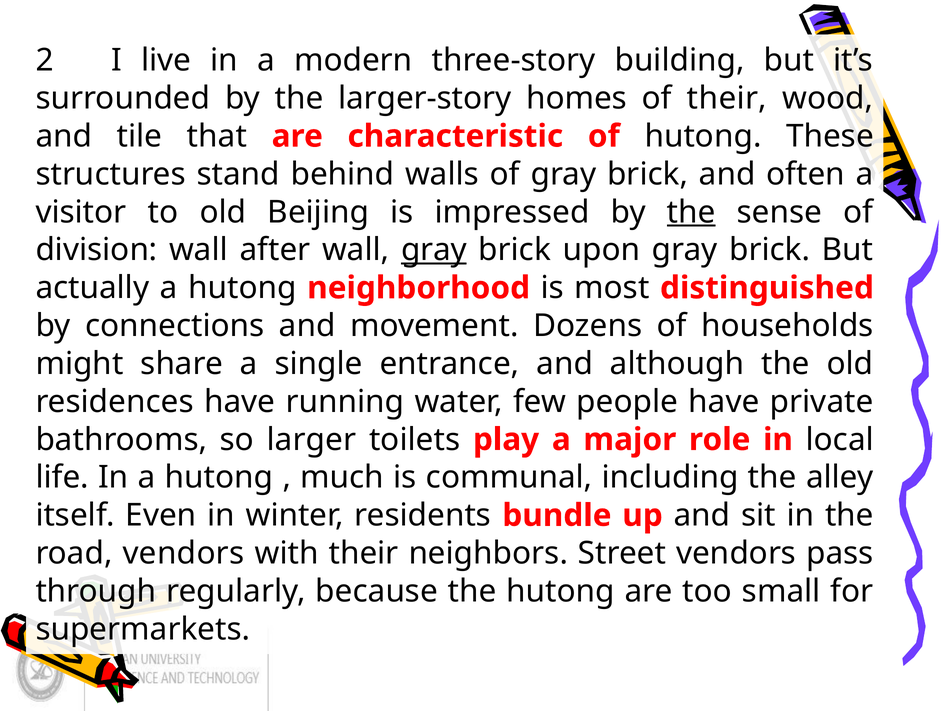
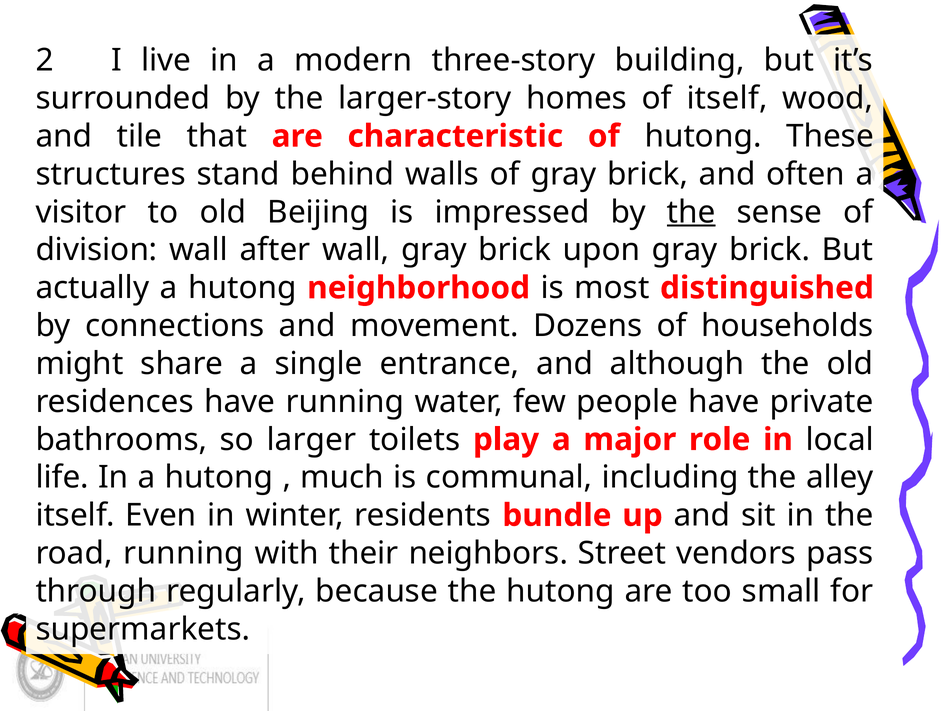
of their: their -> itself
gray at (434, 250) underline: present -> none
road vendors: vendors -> running
